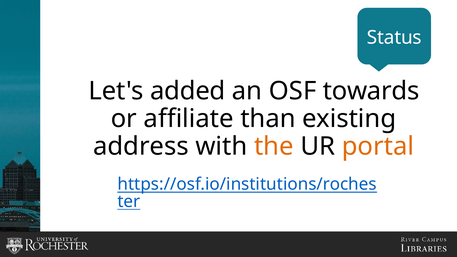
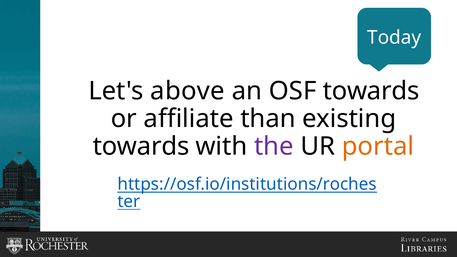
Status: Status -> Today
added: added -> above
address at (141, 147): address -> towards
the colour: orange -> purple
